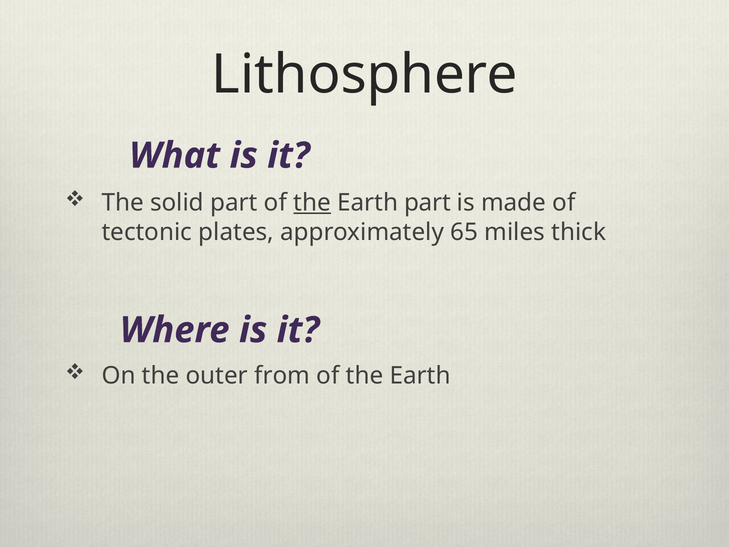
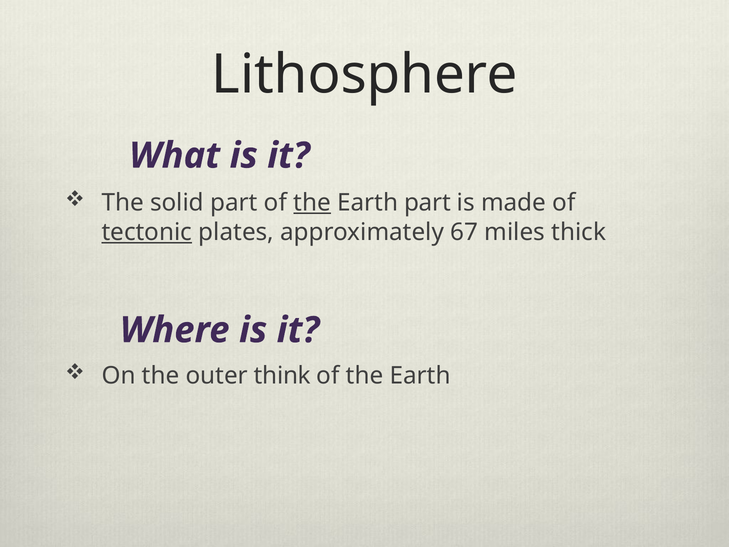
tectonic underline: none -> present
65: 65 -> 67
from: from -> think
